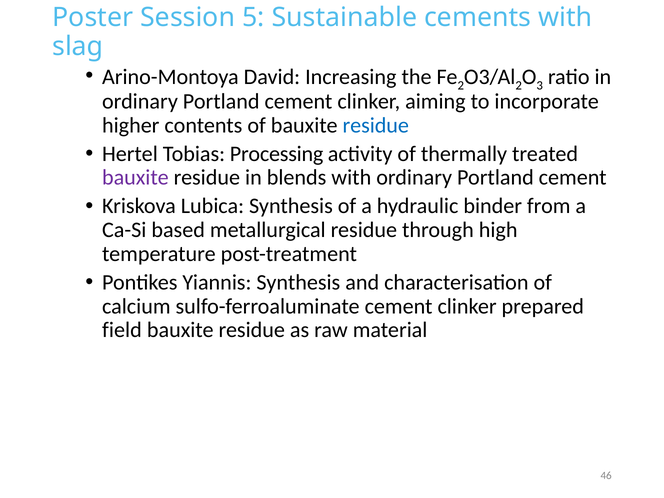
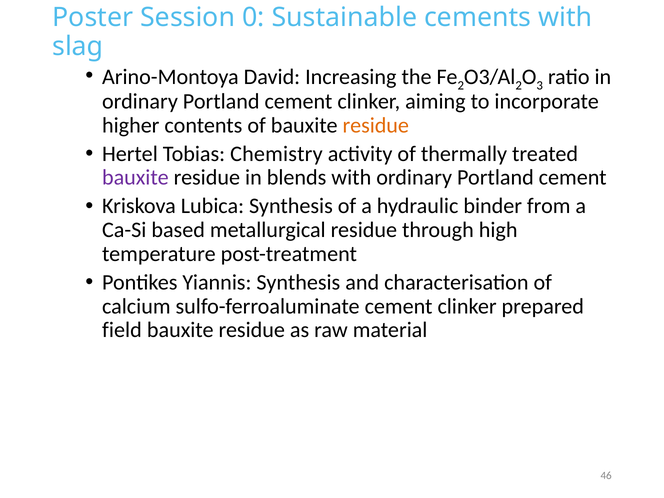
5: 5 -> 0
residue at (376, 125) colour: blue -> orange
Processing: Processing -> Chemistry
